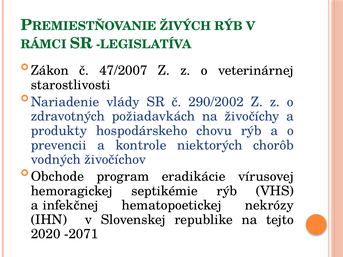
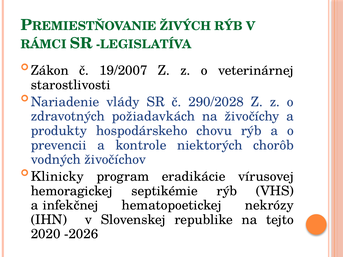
47/2007: 47/2007 -> 19/2007
290/2002: 290/2002 -> 290/2028
Obchode: Obchode -> Klinicky
-2071: -2071 -> -2026
